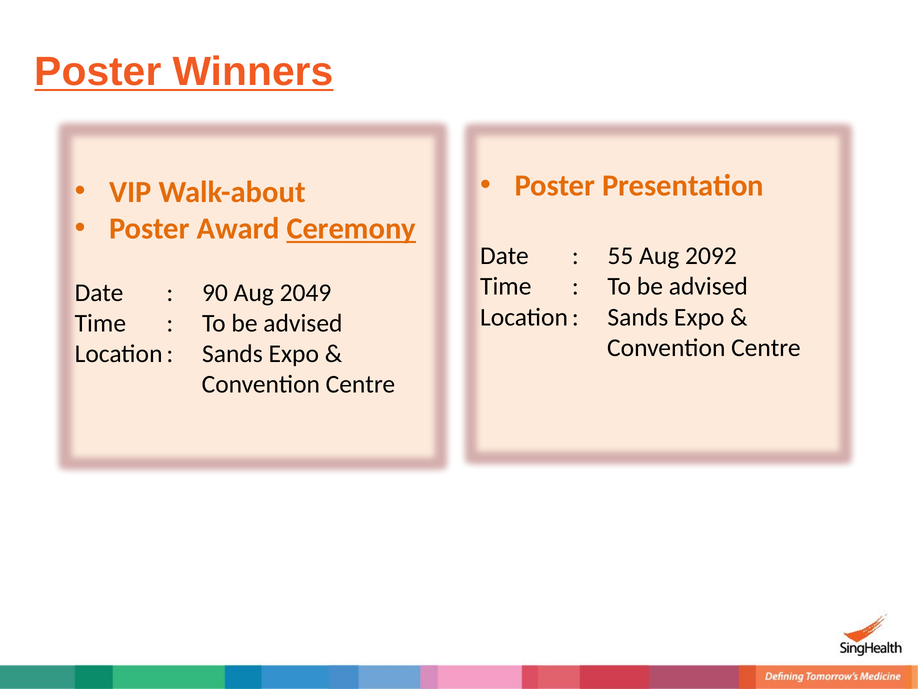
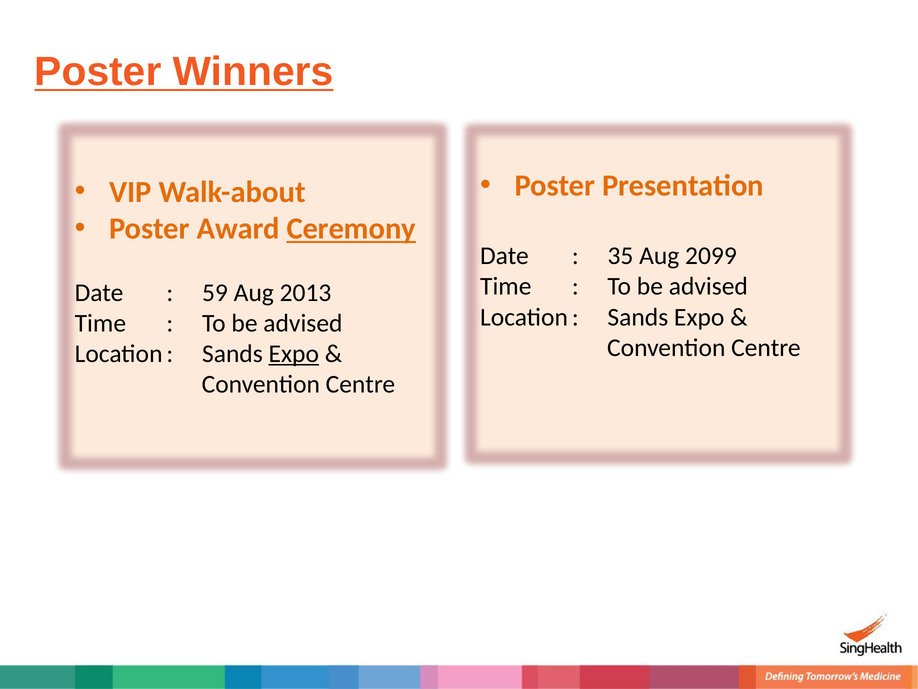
55: 55 -> 35
2092: 2092 -> 2099
90: 90 -> 59
2049: 2049 -> 2013
Expo at (294, 354) underline: none -> present
